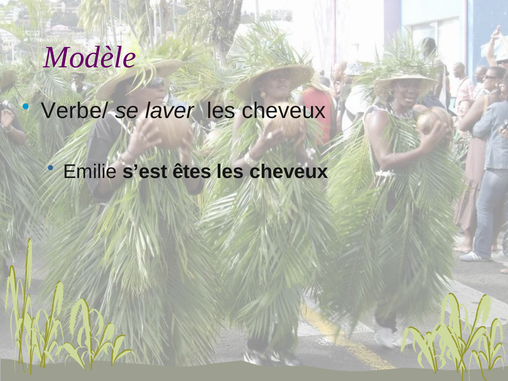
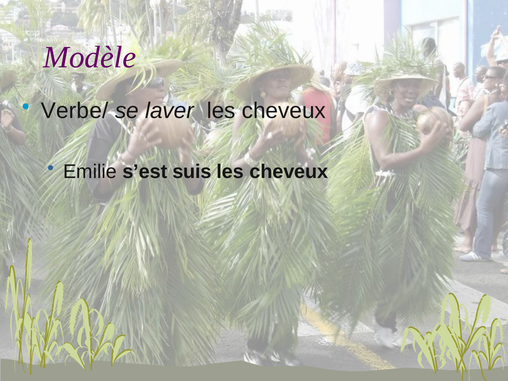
êtes: êtes -> suis
